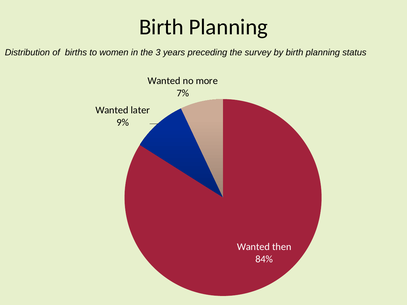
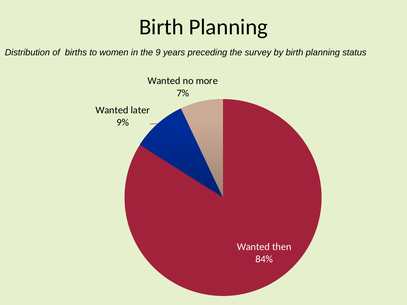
3: 3 -> 9
